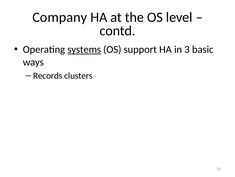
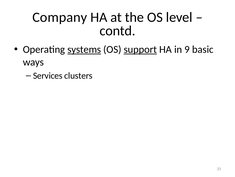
support underline: none -> present
3: 3 -> 9
Records: Records -> Services
